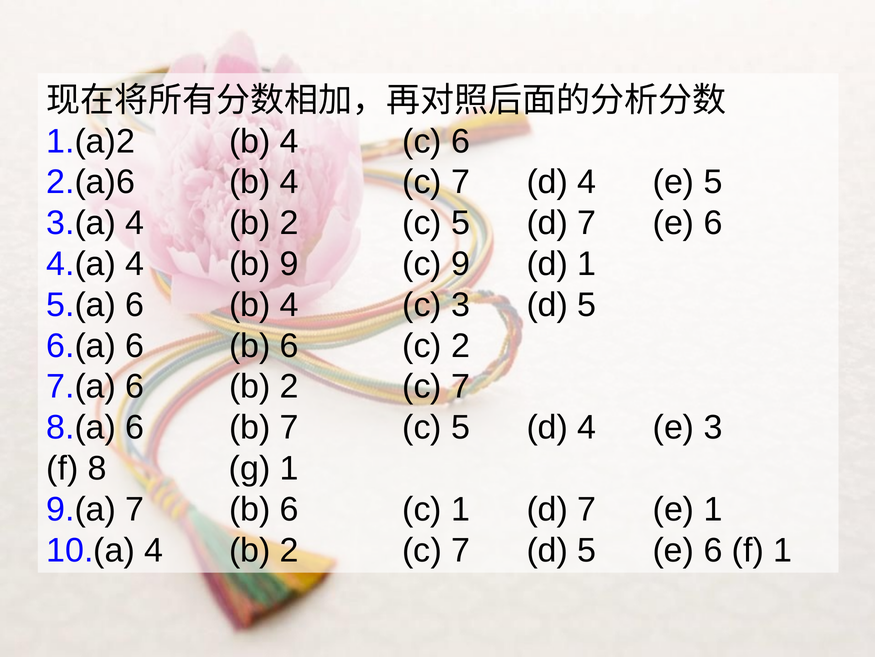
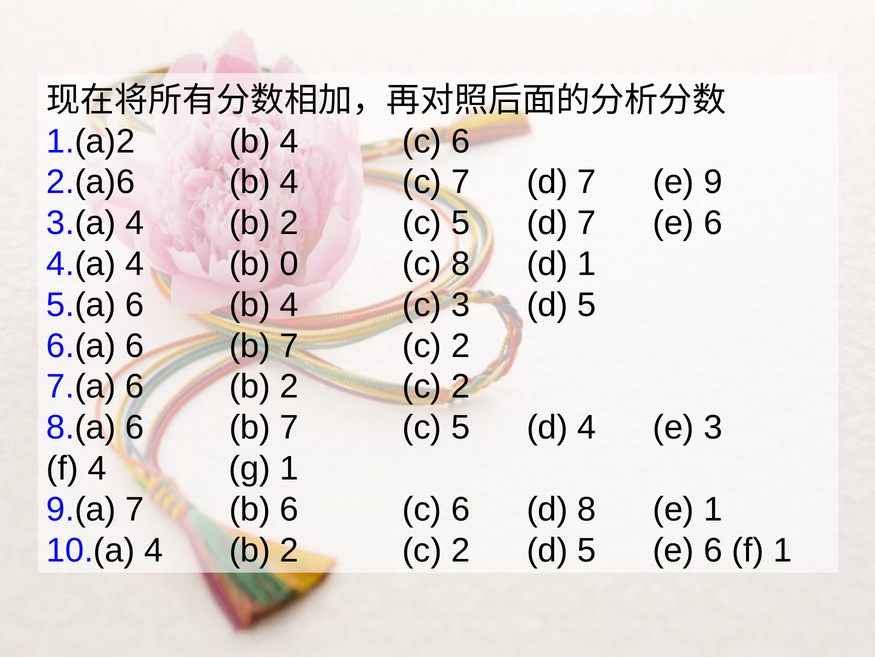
7 d 4: 4 -> 7
e 5: 5 -> 9
b 9: 9 -> 0
c 9: 9 -> 8
6.(a 6 b 6: 6 -> 7
7 at (461, 386): 7 -> 2
f 8: 8 -> 4
6 c 1: 1 -> 6
7 at (587, 509): 7 -> 8
7 at (461, 550): 7 -> 2
